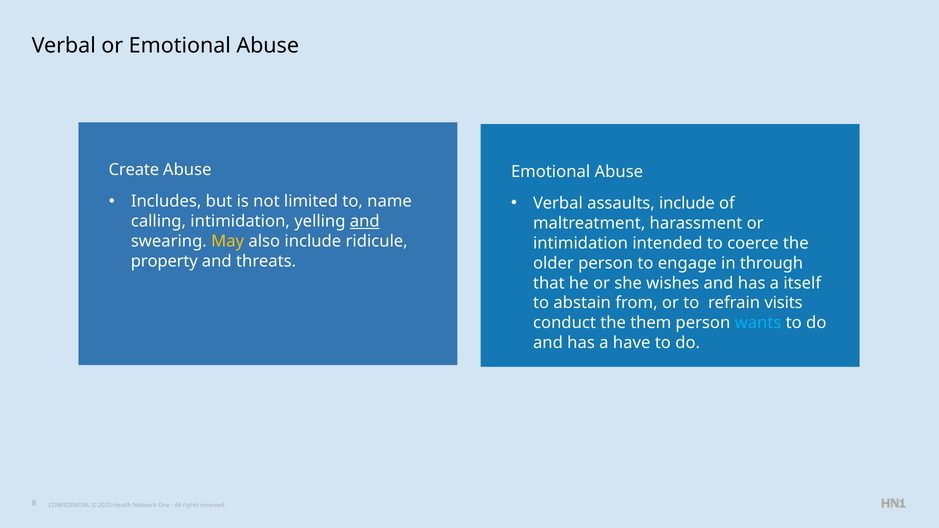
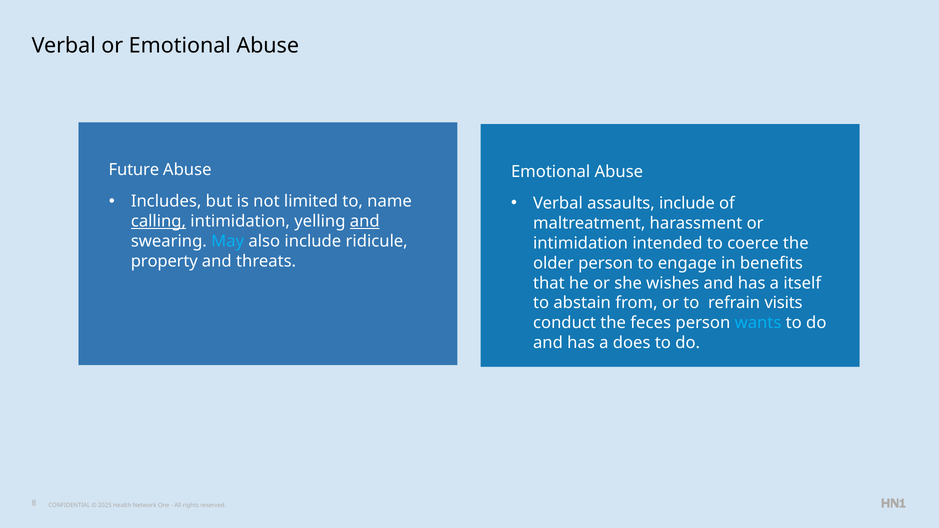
Create: Create -> Future
calling underline: none -> present
May colour: yellow -> light blue
through: through -> benefits
them: them -> feces
have: have -> does
